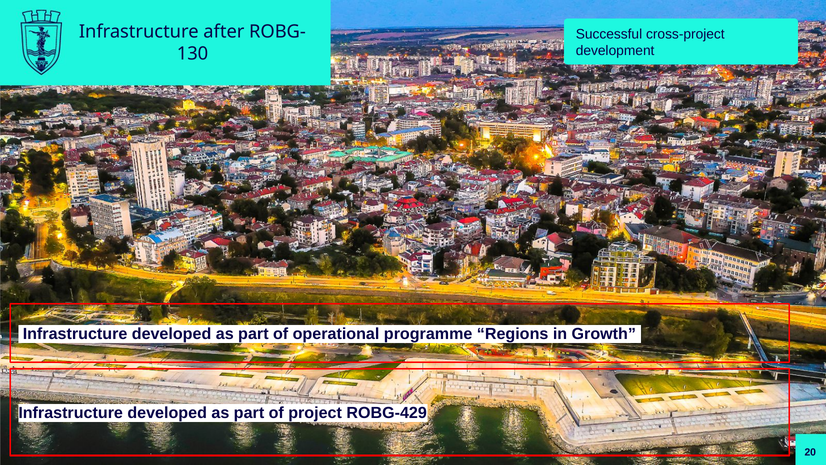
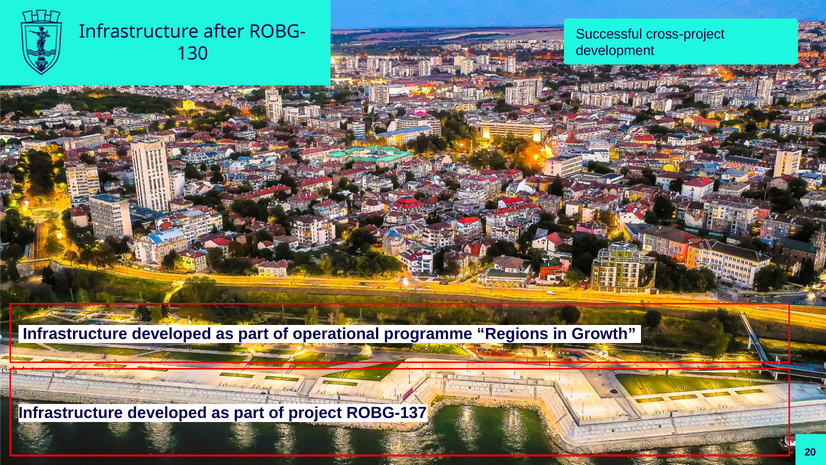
ROBG-429: ROBG-429 -> ROBG-137
